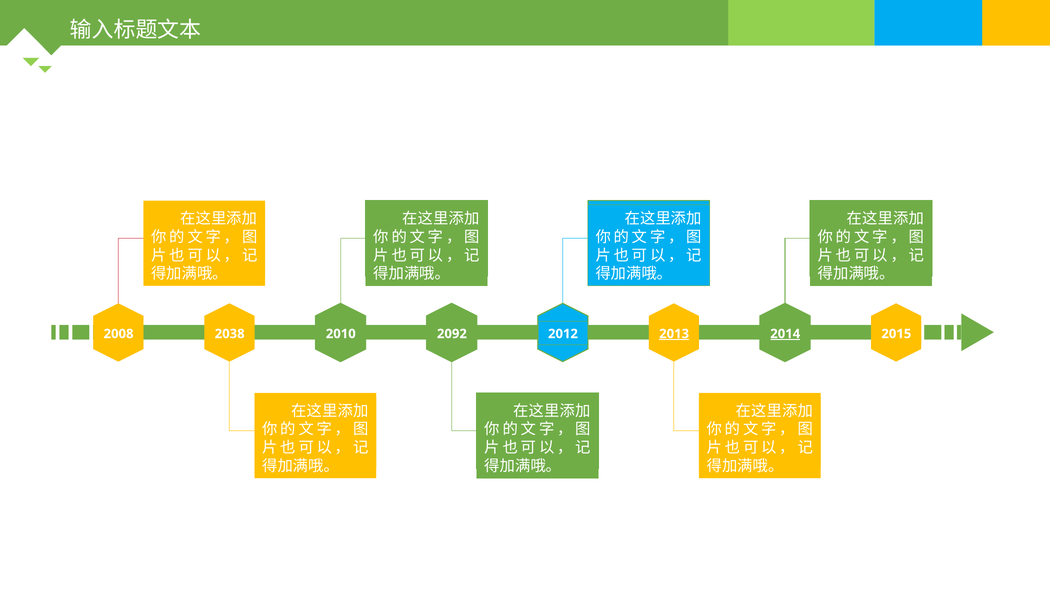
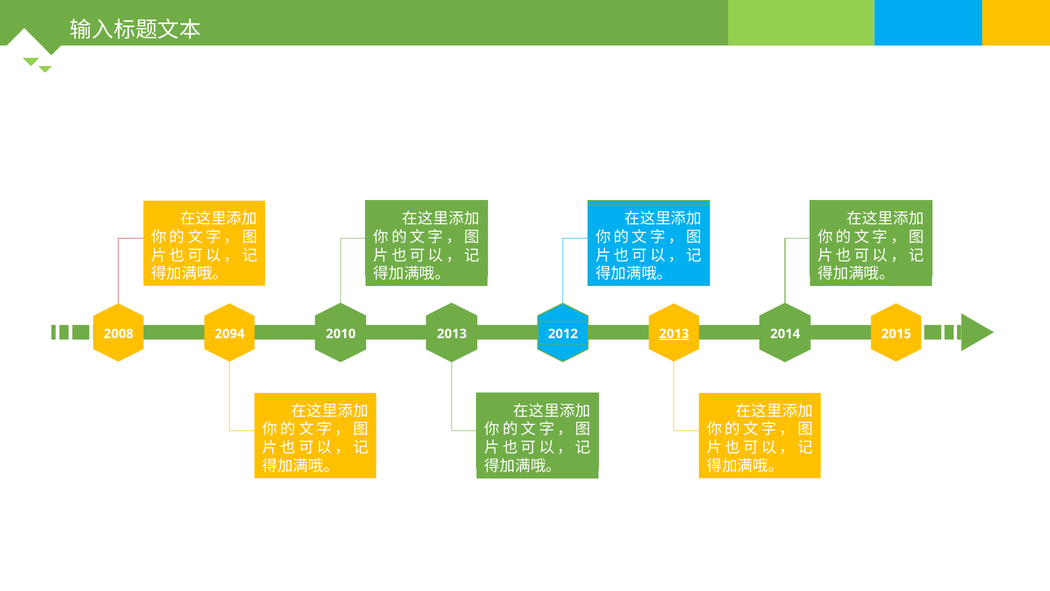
2038: 2038 -> 2094
2092 at (452, 334): 2092 -> 2013
2014 underline: present -> none
